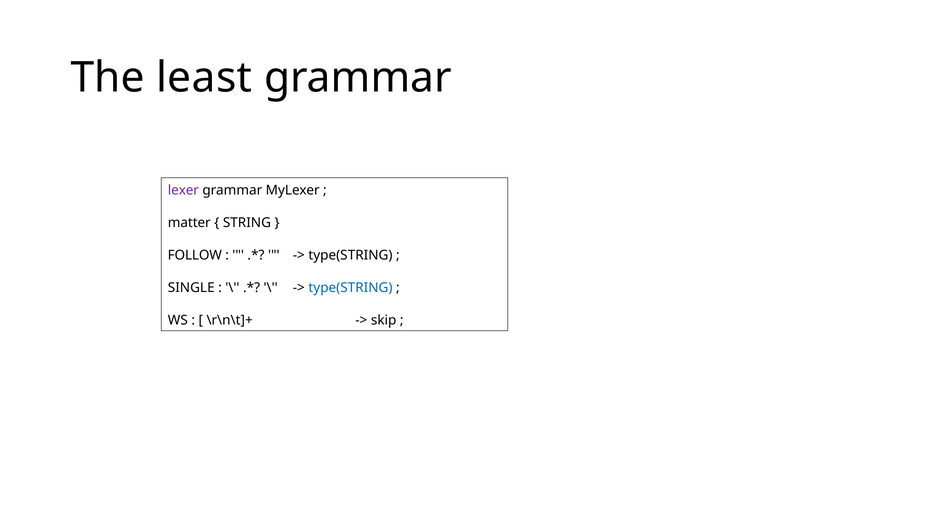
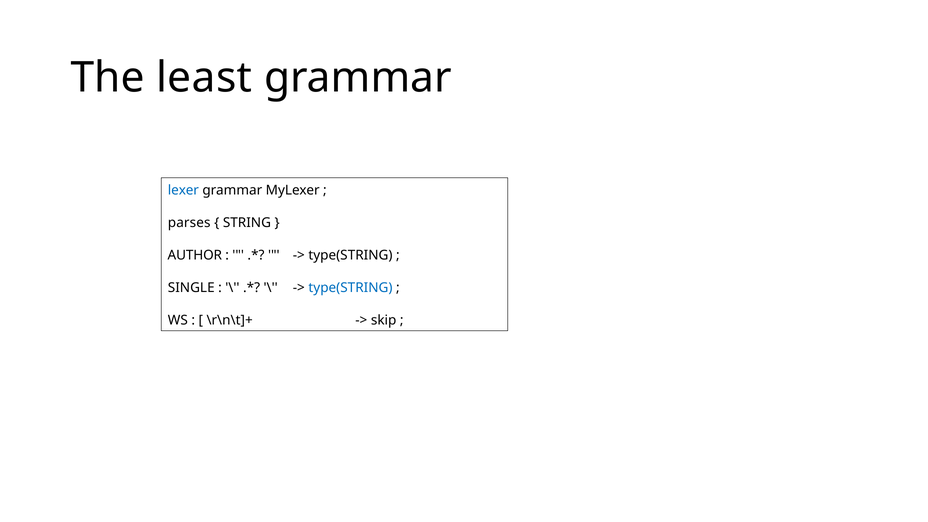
lexer colour: purple -> blue
matter: matter -> parses
FOLLOW: FOLLOW -> AUTHOR
